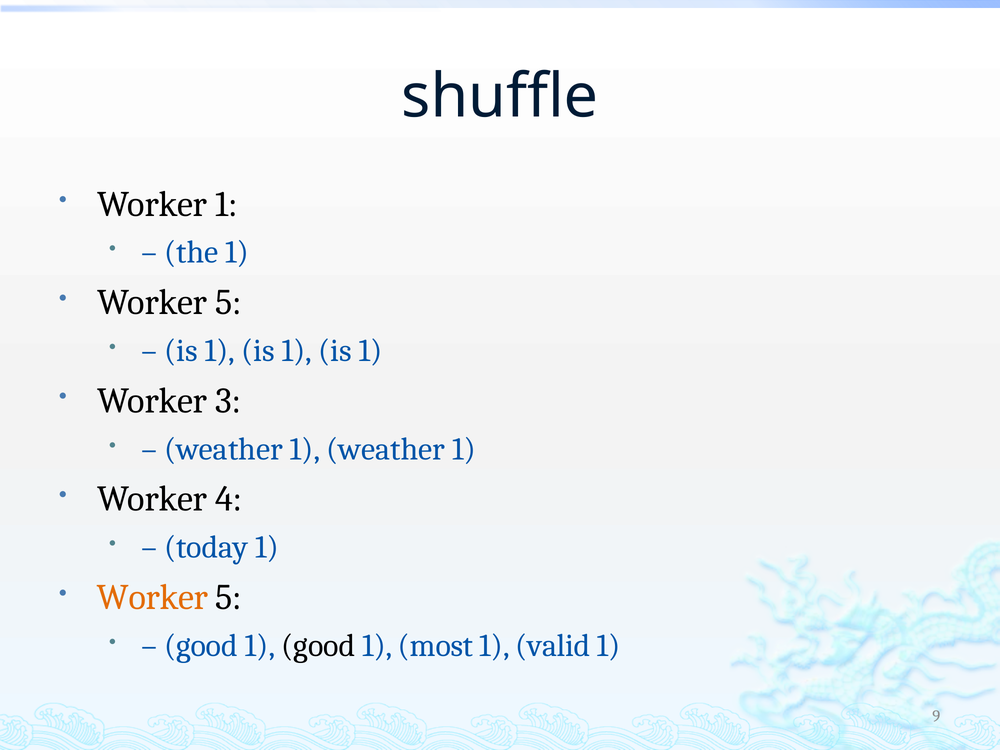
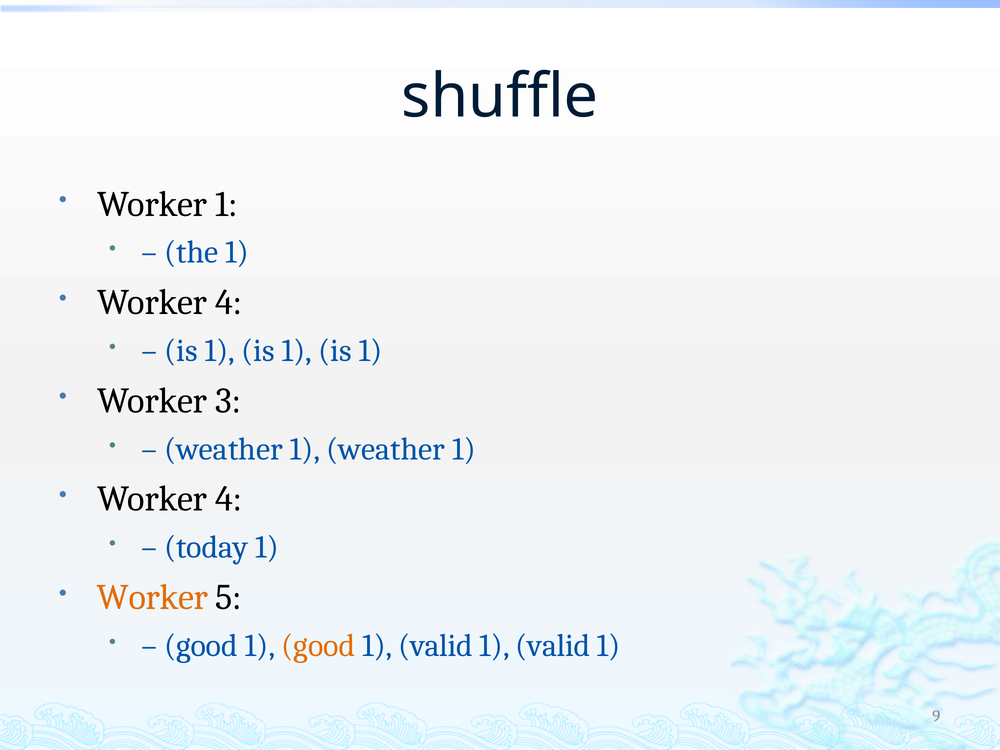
5 at (228, 302): 5 -> 4
good at (318, 646) colour: black -> orange
most at (436, 646): most -> valid
